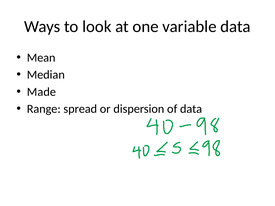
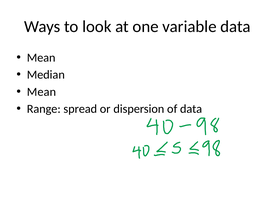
Made at (41, 92): Made -> Mean
